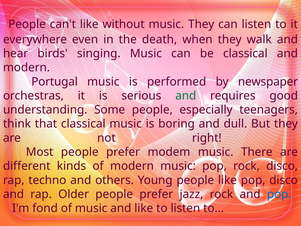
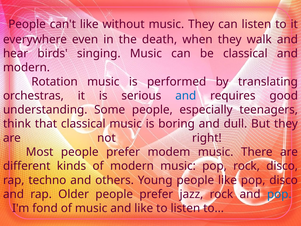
Portugal: Portugal -> Rotation
newspaper: newspaper -> translating
and at (186, 96) colour: green -> blue
